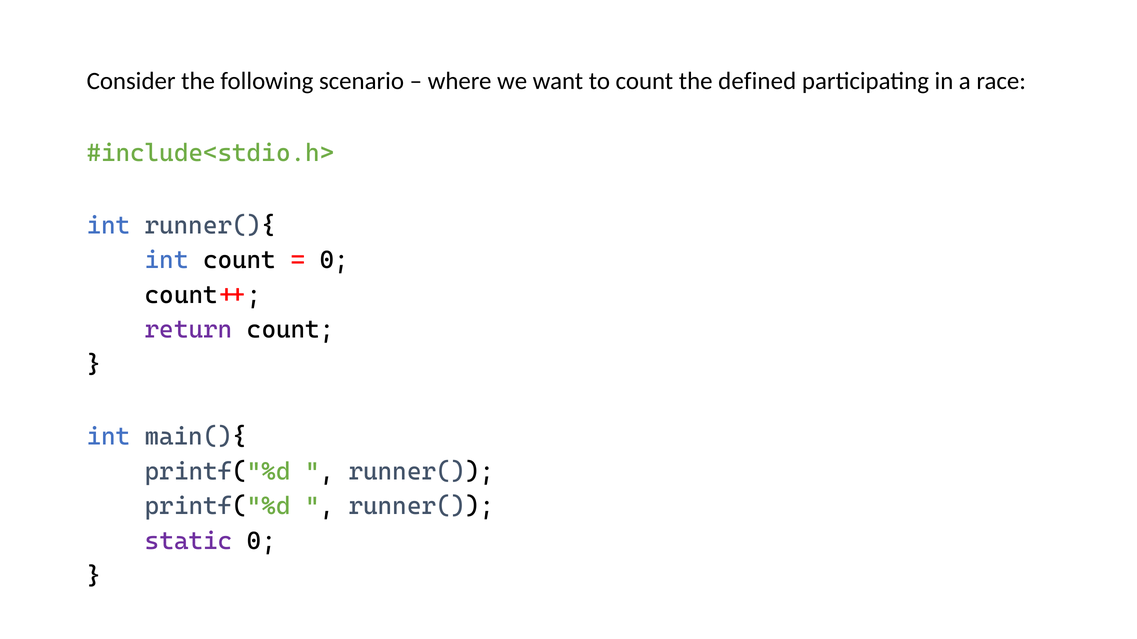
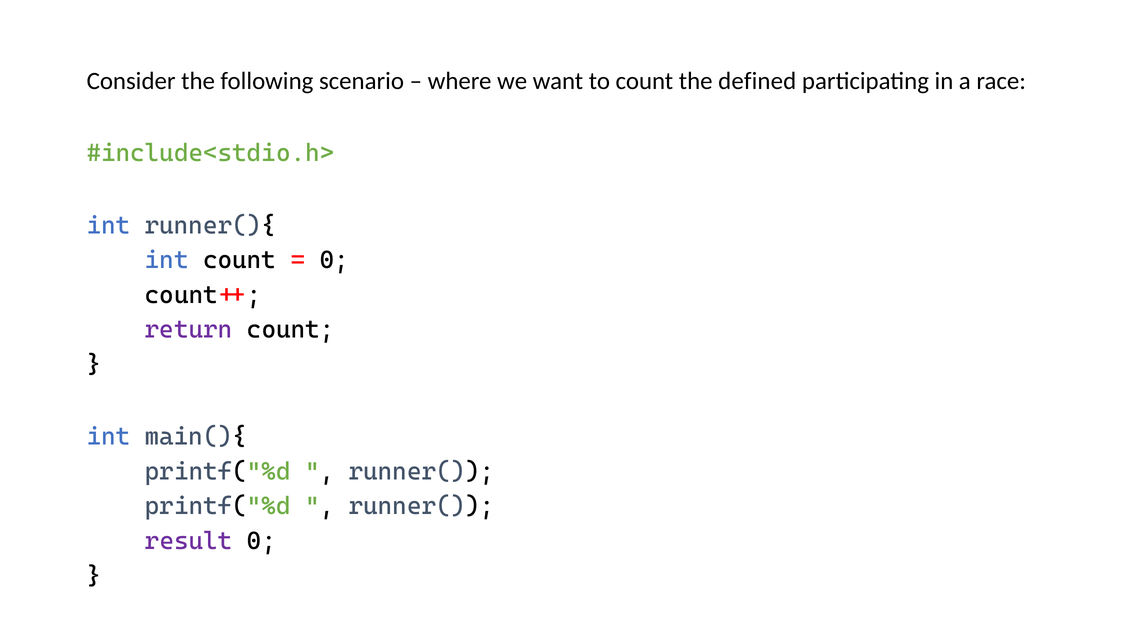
static: static -> result
